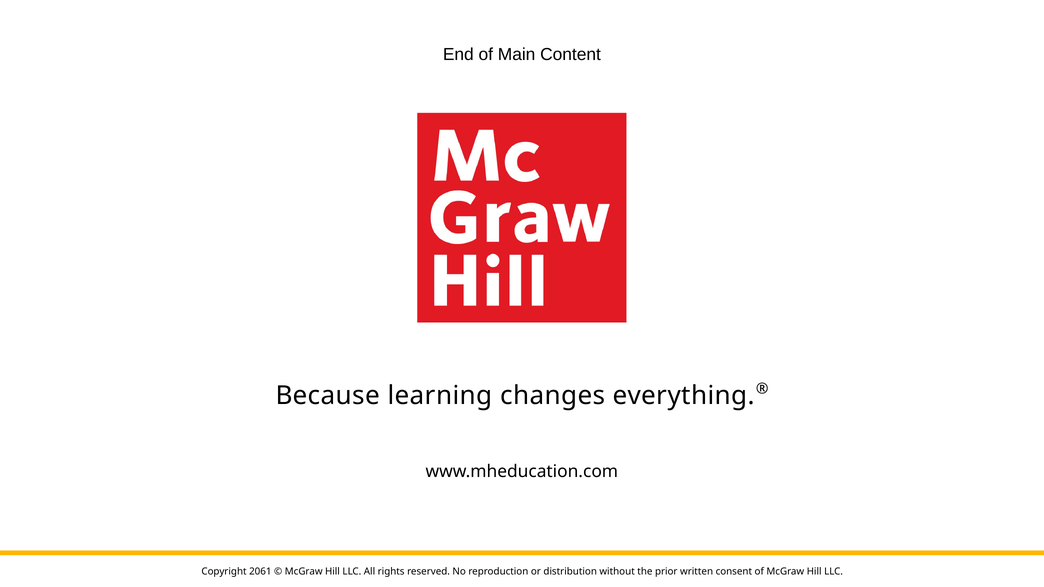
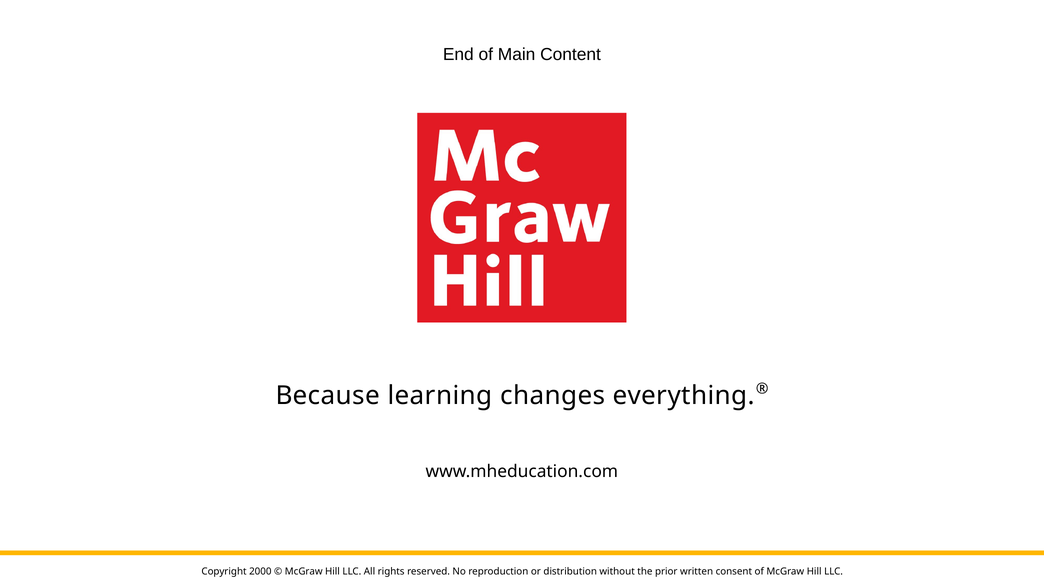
2061: 2061 -> 2000
